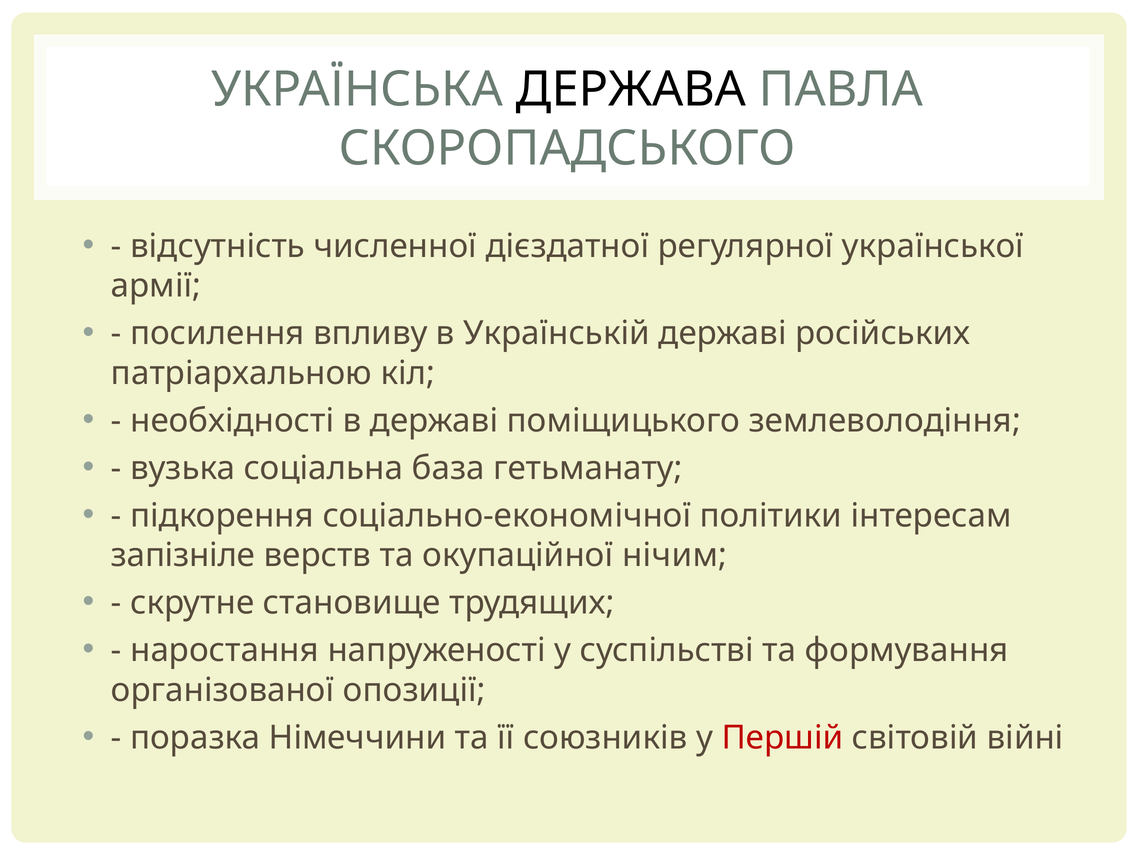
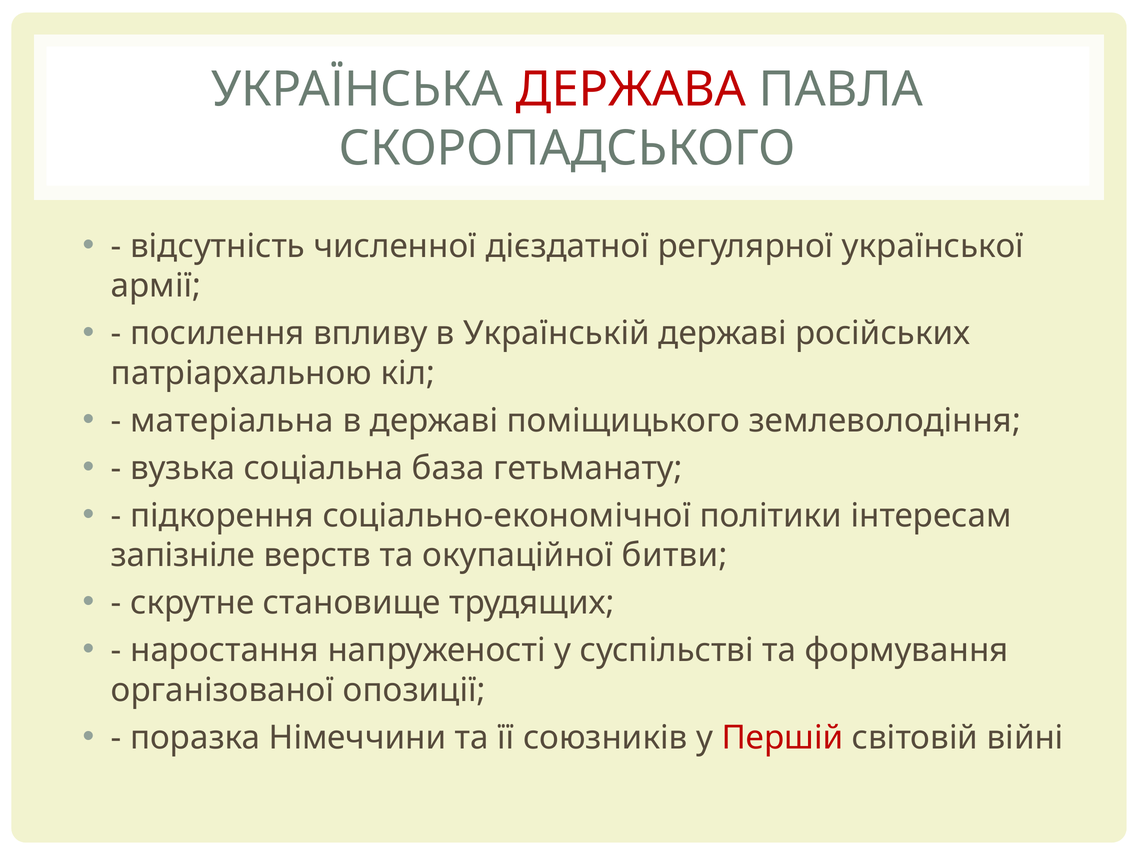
ДЕРЖАВА colour: black -> red
необхідності: необхідності -> матеріальна
нічим: нічим -> битви
